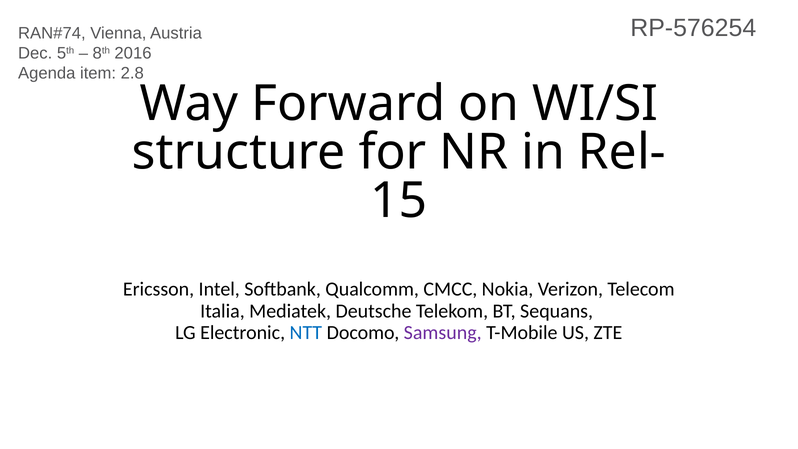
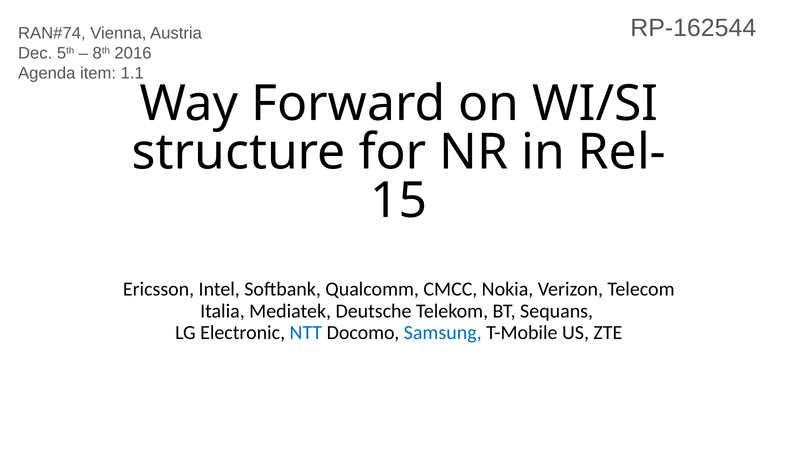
RP-576254: RP-576254 -> RP-162544
2.8: 2.8 -> 1.1
Samsung colour: purple -> blue
